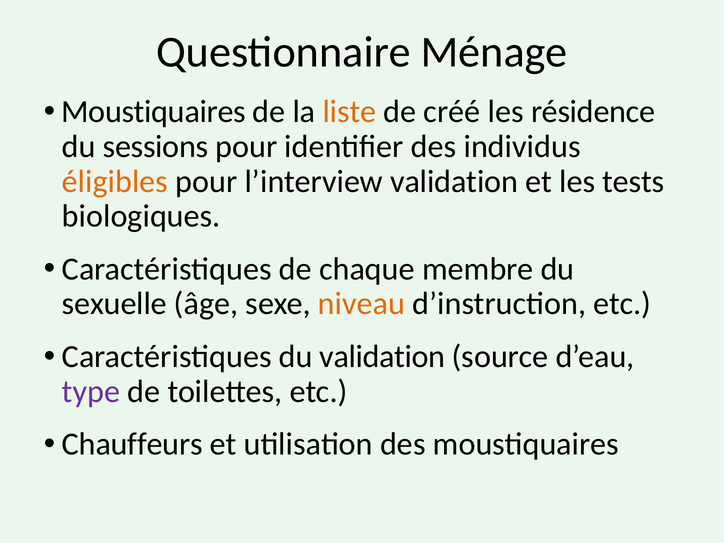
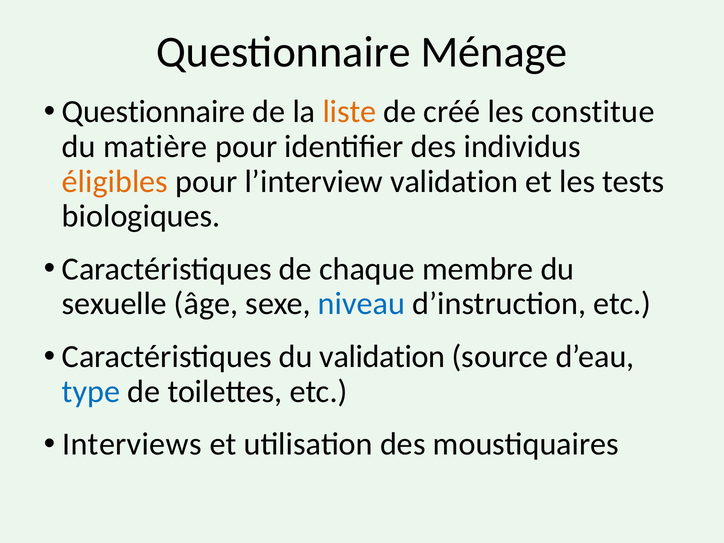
Moustiquaires at (154, 112): Moustiquaires -> Questionnaire
résidence: résidence -> constitue
sessions: sessions -> matière
niveau colour: orange -> blue
type colour: purple -> blue
Chauffeurs: Chauffeurs -> Interviews
